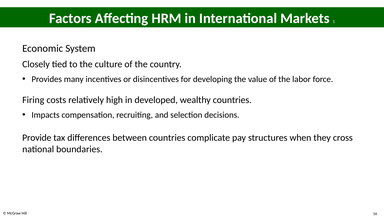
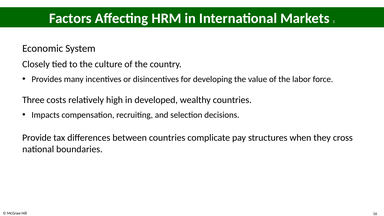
Firing: Firing -> Three
